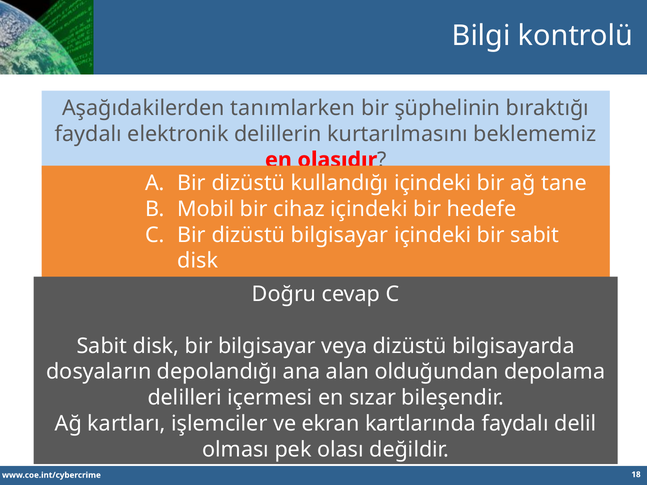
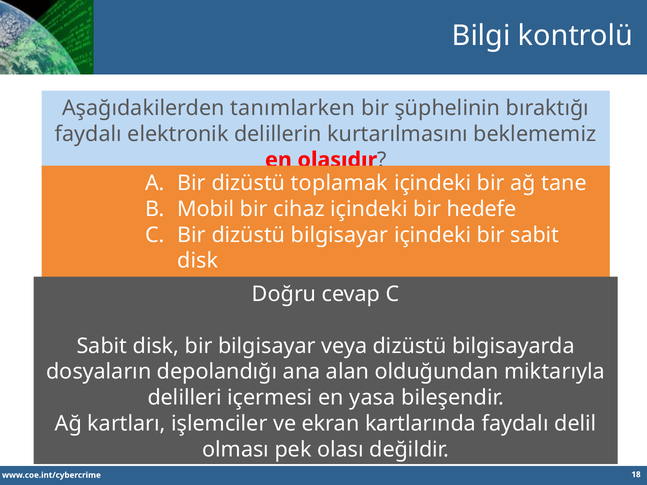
kullandığı: kullandığı -> toplamak
depolama: depolama -> miktarıyla
sızar: sızar -> yasa
